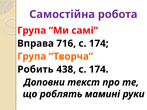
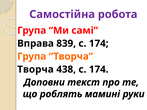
716: 716 -> 839
Робить at (35, 70): Робить -> Творча
